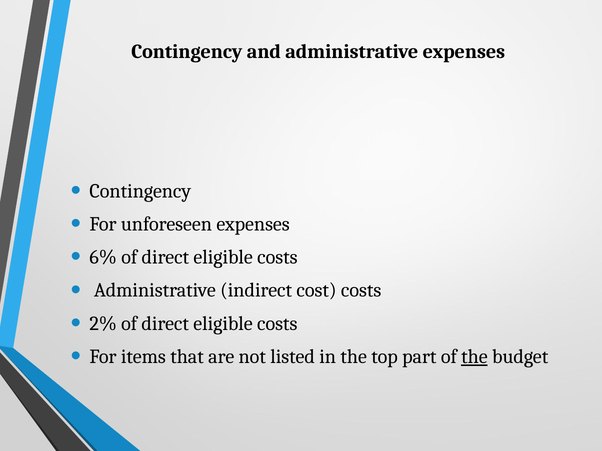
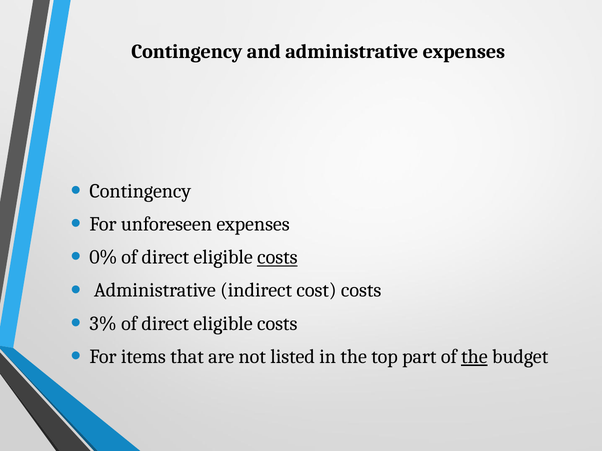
6%: 6% -> 0%
costs at (277, 258) underline: none -> present
2%: 2% -> 3%
